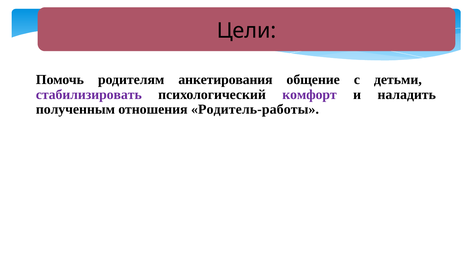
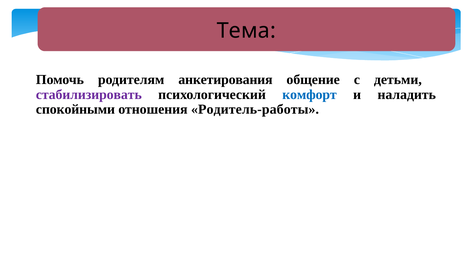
Цели: Цели -> Тема
комфорт colour: purple -> blue
полученным: полученным -> спокойными
